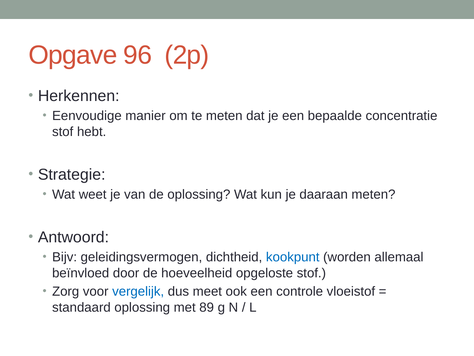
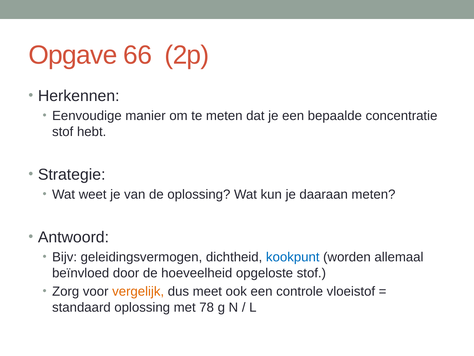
96: 96 -> 66
vergelijk colour: blue -> orange
89: 89 -> 78
